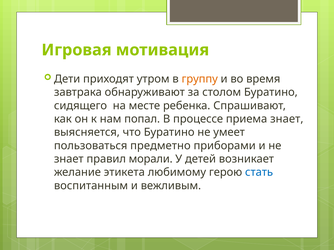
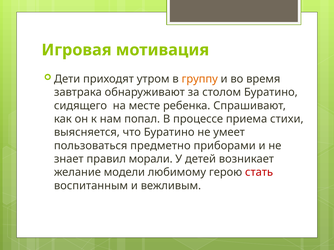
приема знает: знает -> стихи
этикета: этикета -> модели
стать colour: blue -> red
